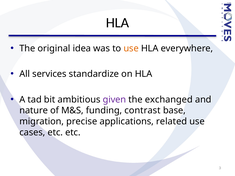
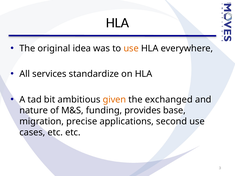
given colour: purple -> orange
contrast: contrast -> provides
related: related -> second
